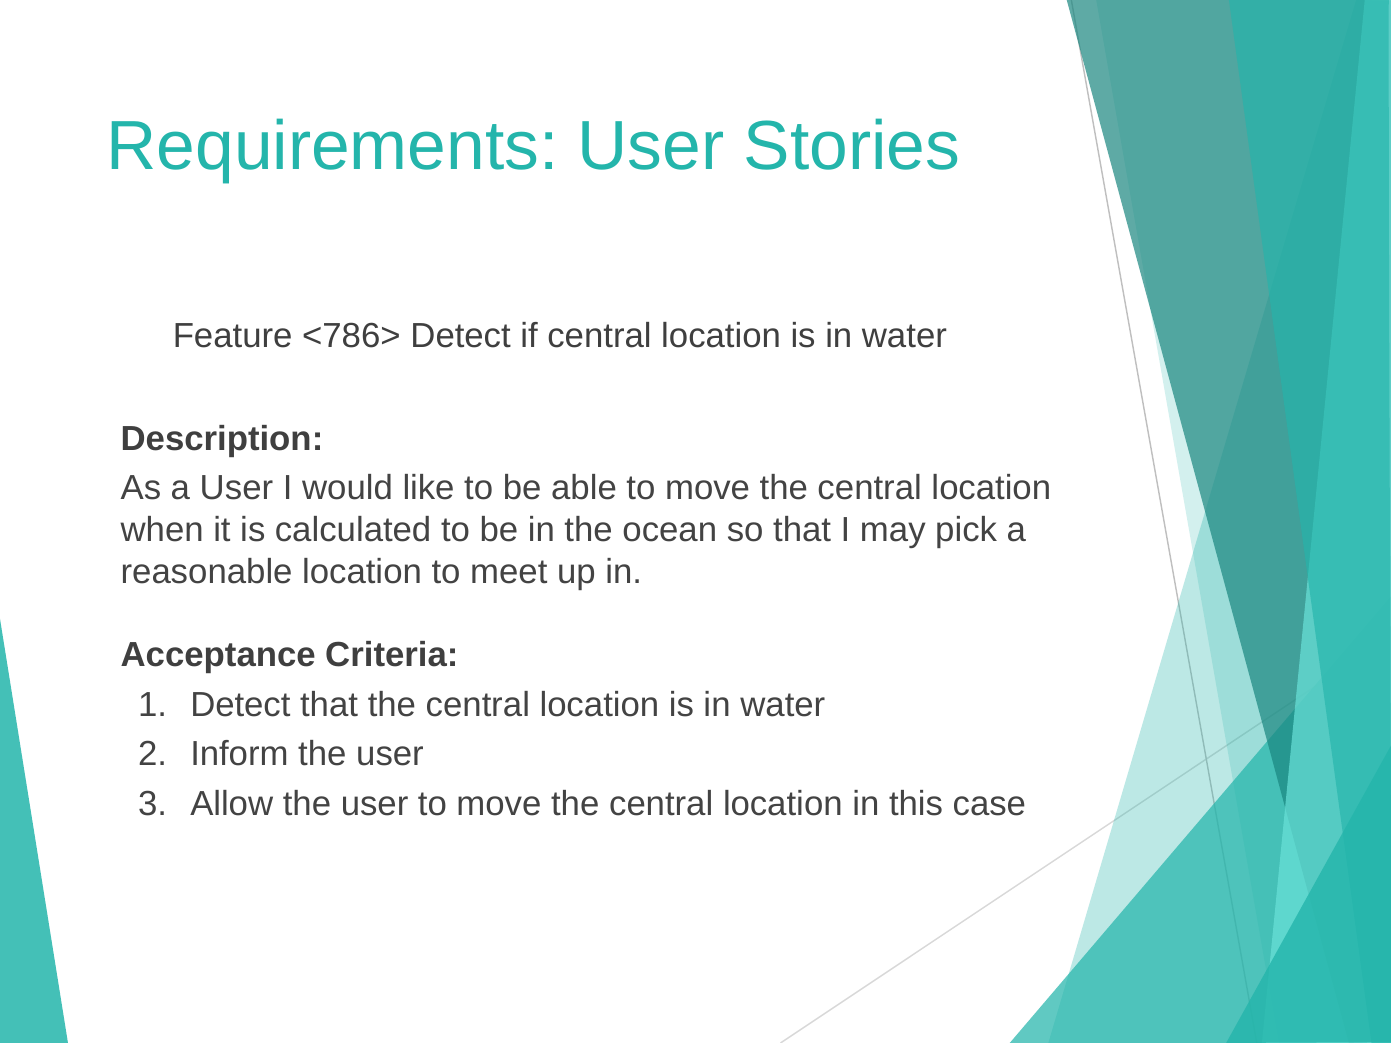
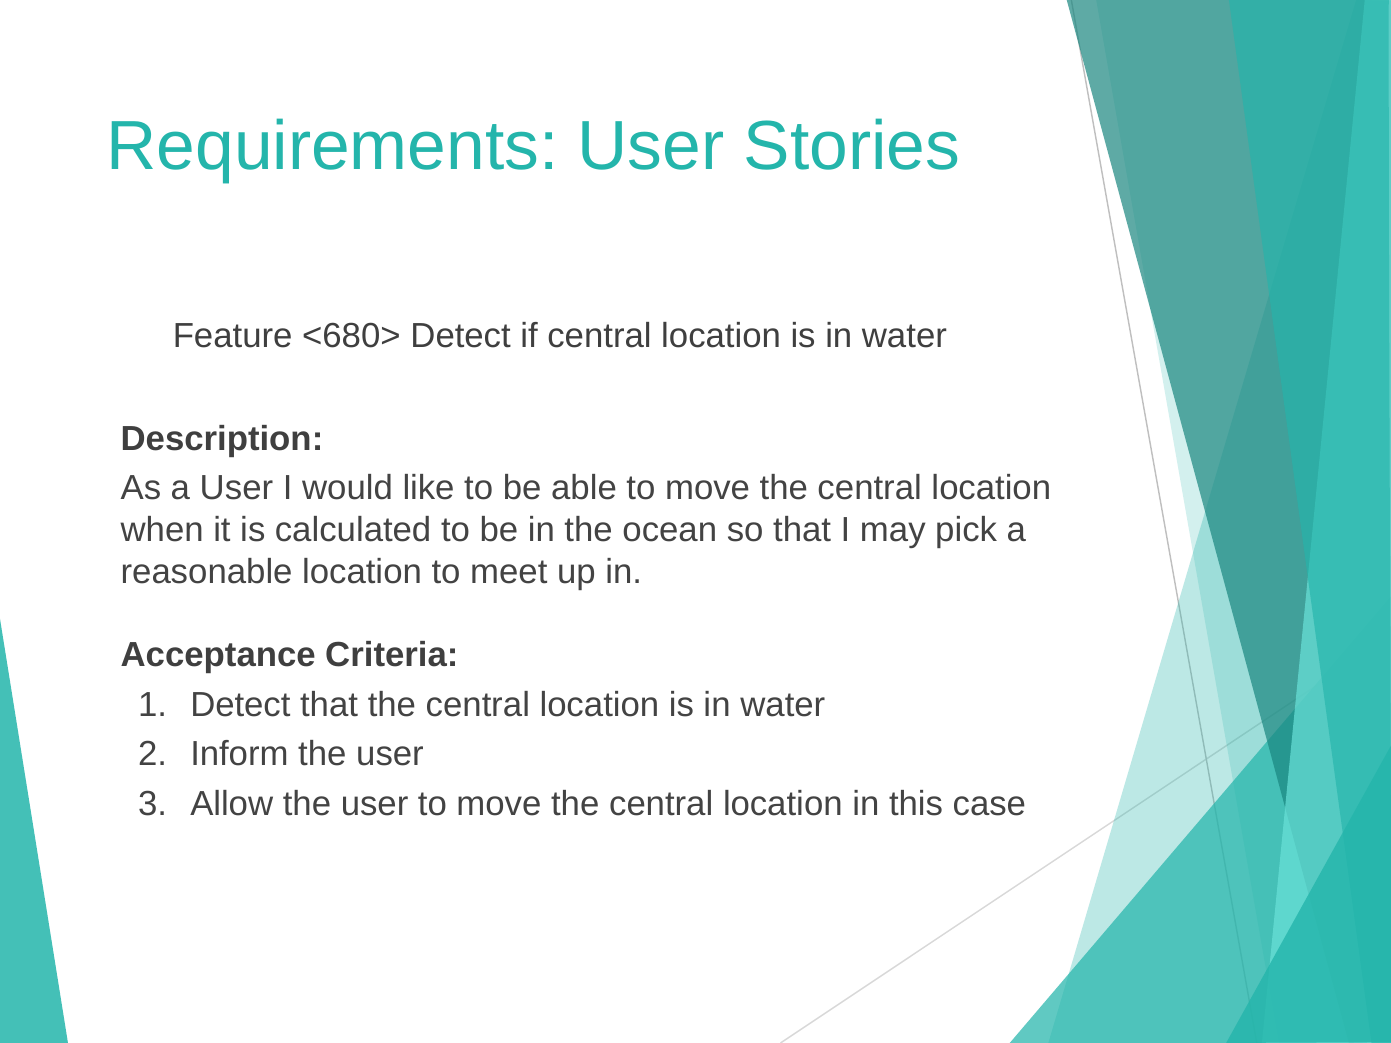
<786>: <786> -> <680>
